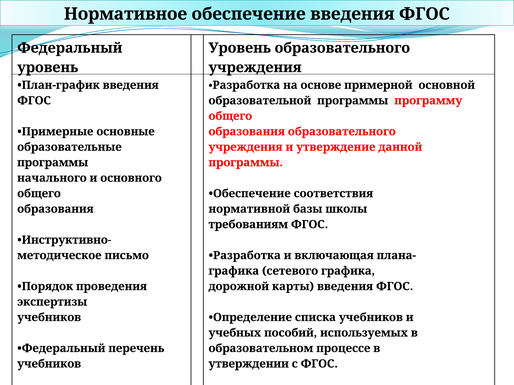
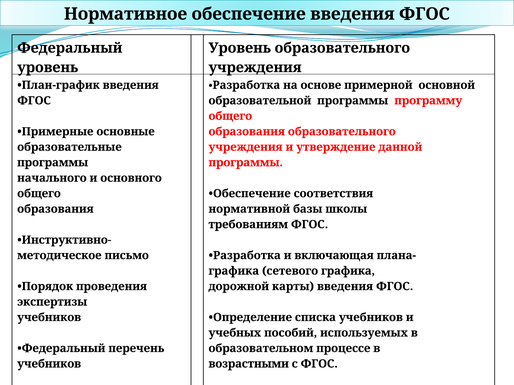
утверждении: утверждении -> возрастными
